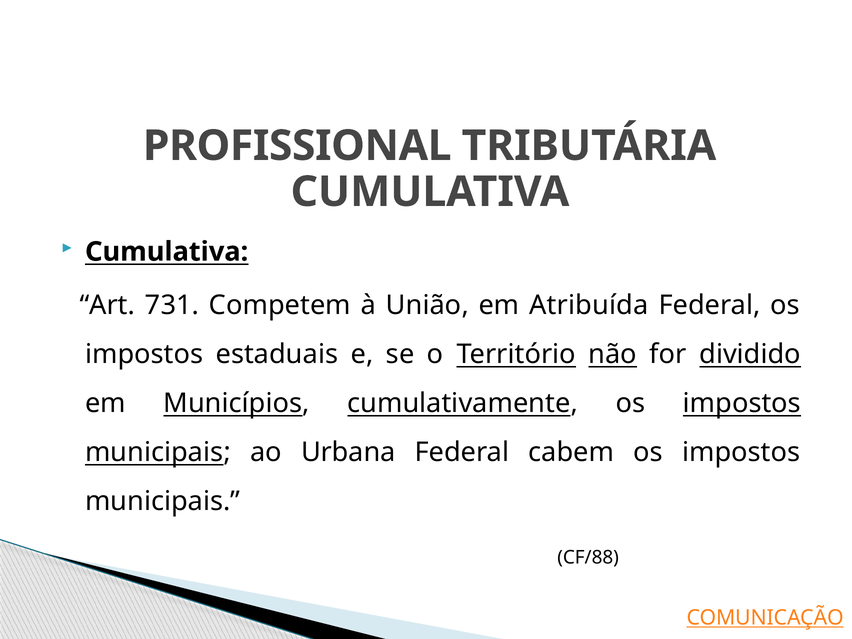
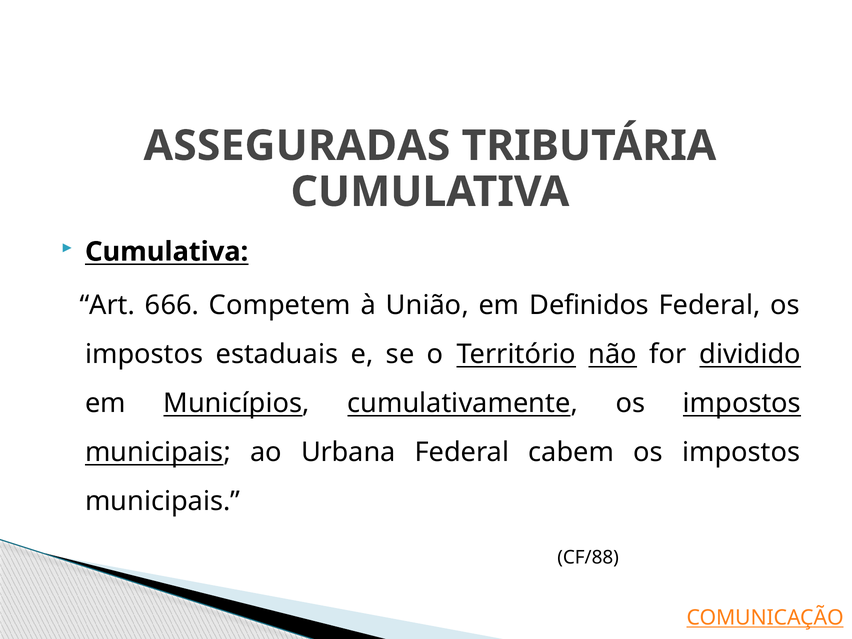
PROFISSIONAL: PROFISSIONAL -> ASSEGURADAS
731: 731 -> 666
Atribuída: Atribuída -> Definidos
